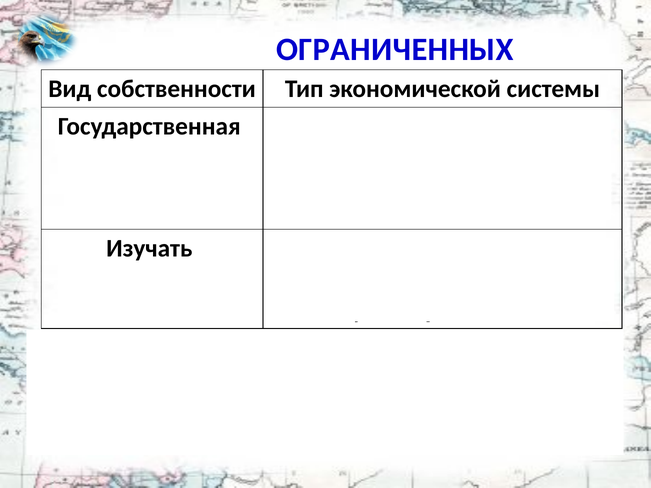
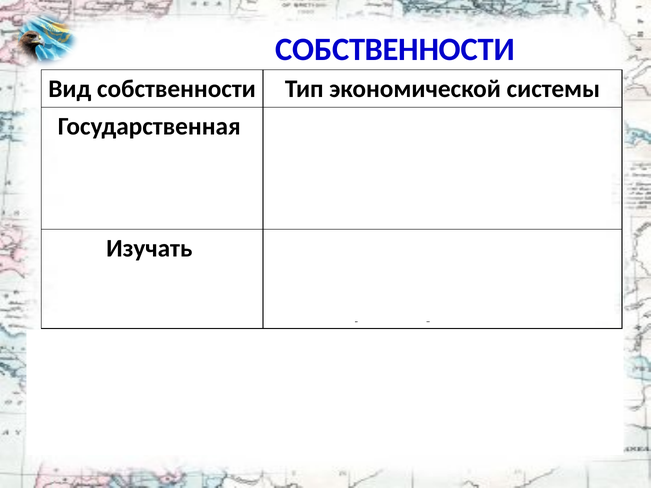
ОГРАНИЧЕННЫХ at (395, 50): ОГРАНИЧЕННЫХ -> СОБСТВЕННОСТИ
